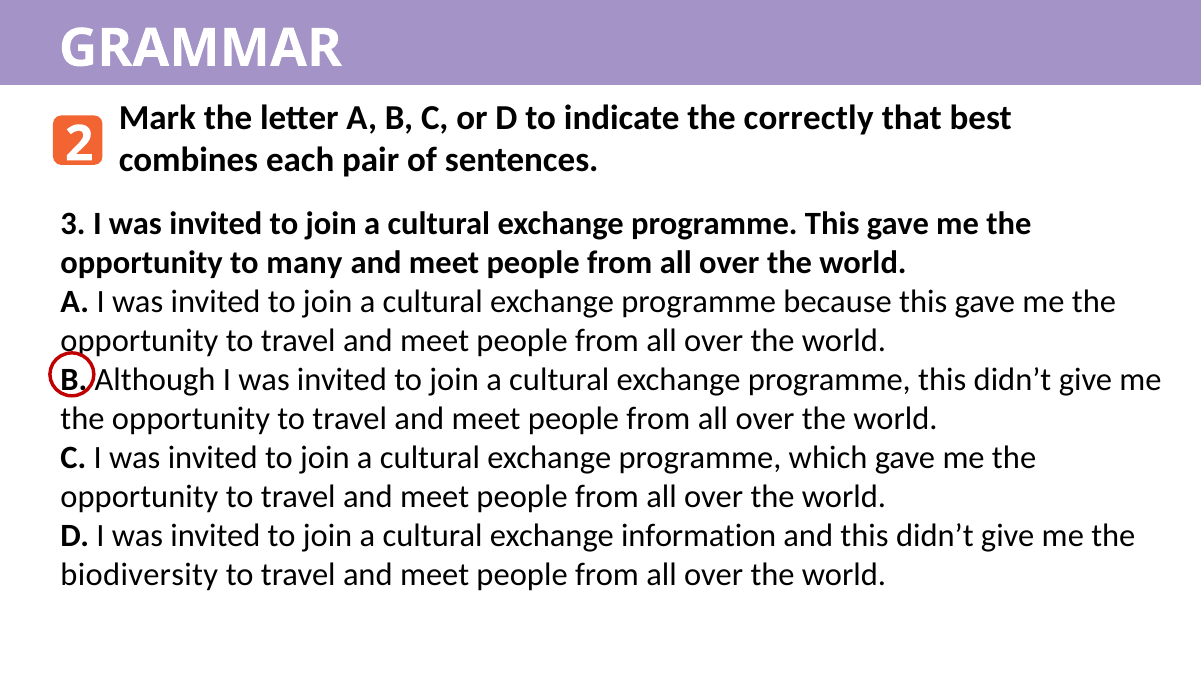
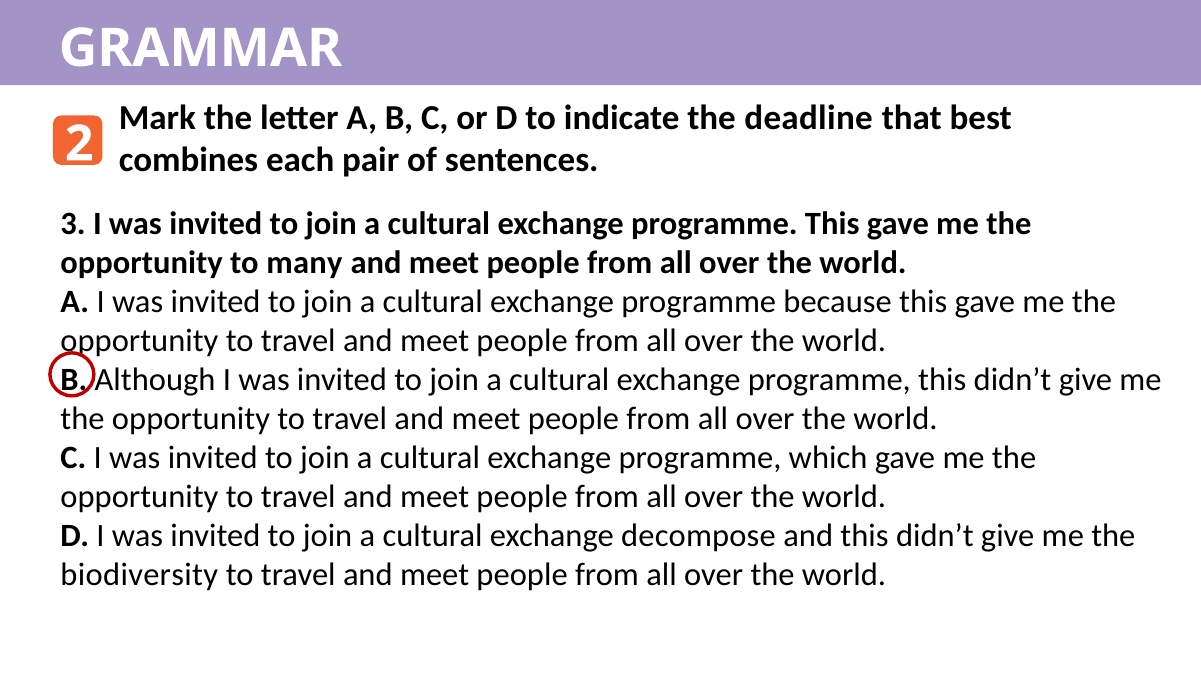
correctly: correctly -> deadline
information: information -> decompose
